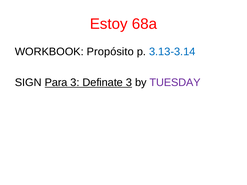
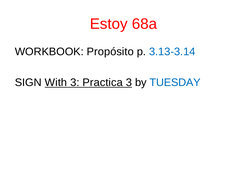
Para: Para -> With
Definate: Definate -> Practica
TUESDAY colour: purple -> blue
